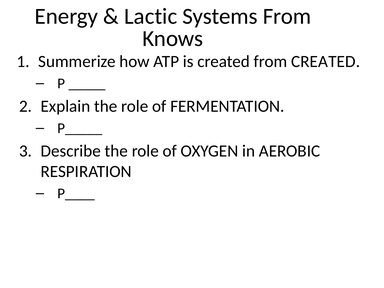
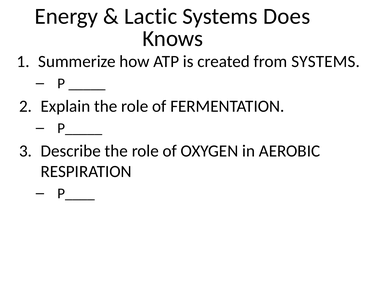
Systems From: From -> Does
from CREATED: CREATED -> SYSTEMS
